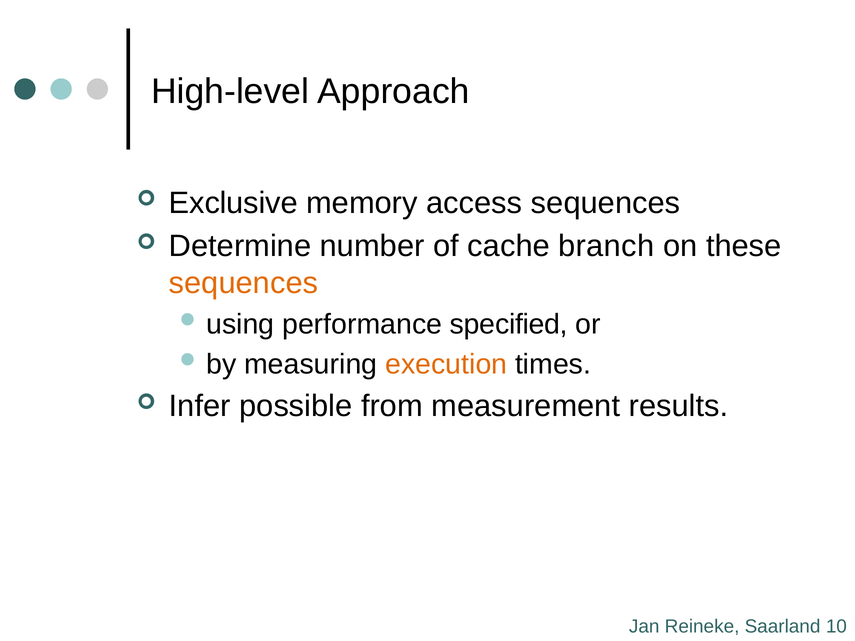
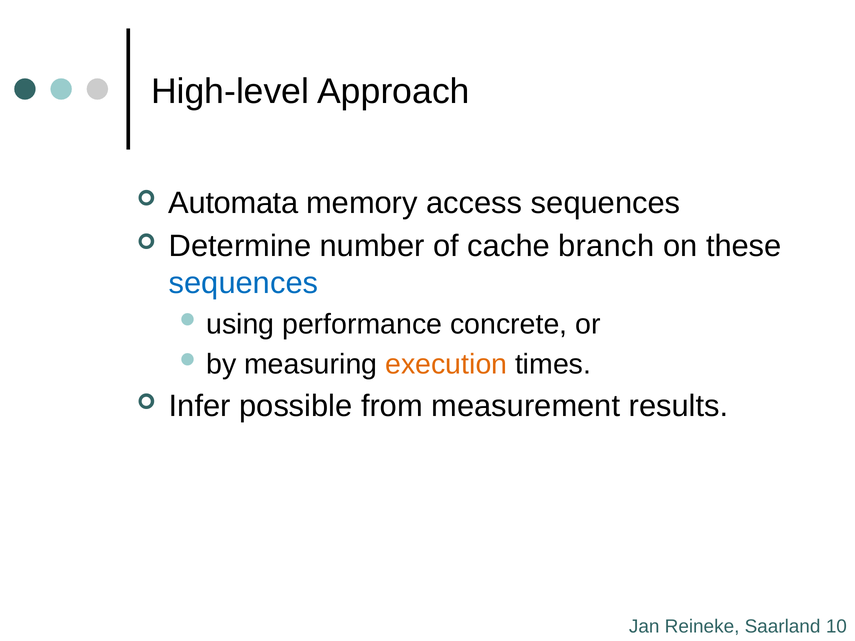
Exclusive: Exclusive -> Automata
sequences at (244, 283) colour: orange -> blue
specified: specified -> concrete
